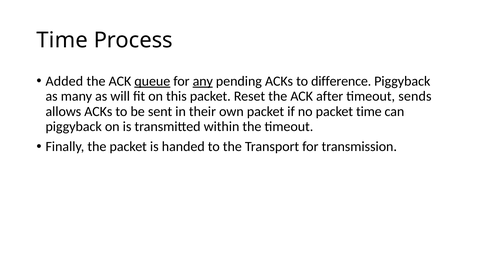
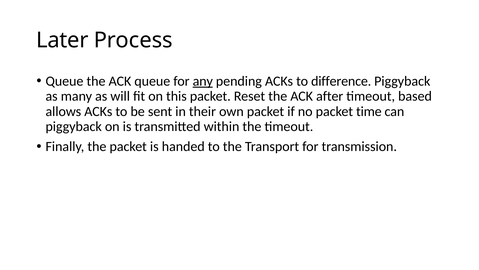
Time at (62, 40): Time -> Later
Added at (64, 81): Added -> Queue
queue at (152, 81) underline: present -> none
sends: sends -> based
